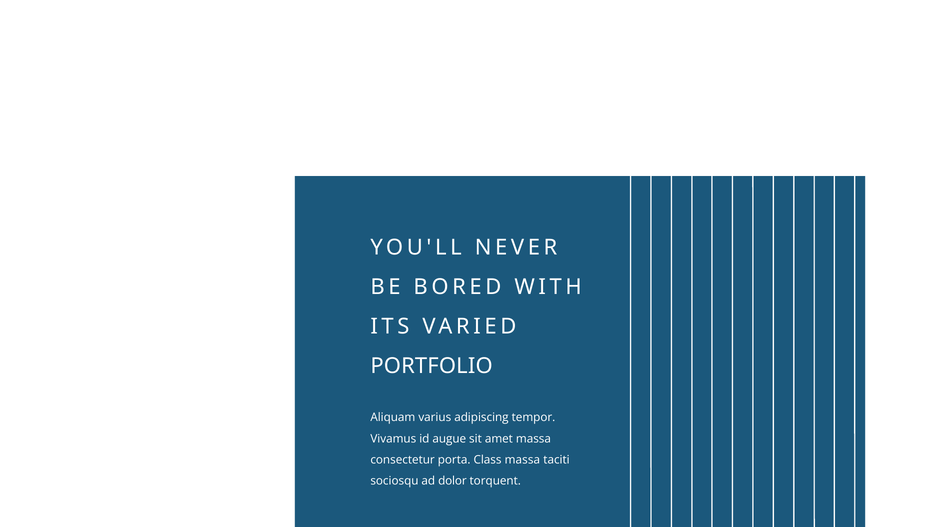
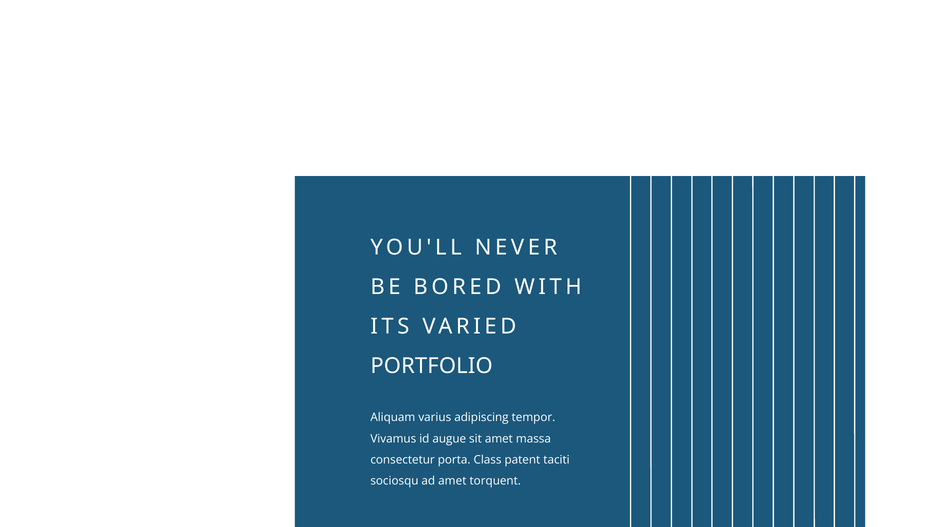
Class massa: massa -> patent
ad dolor: dolor -> amet
